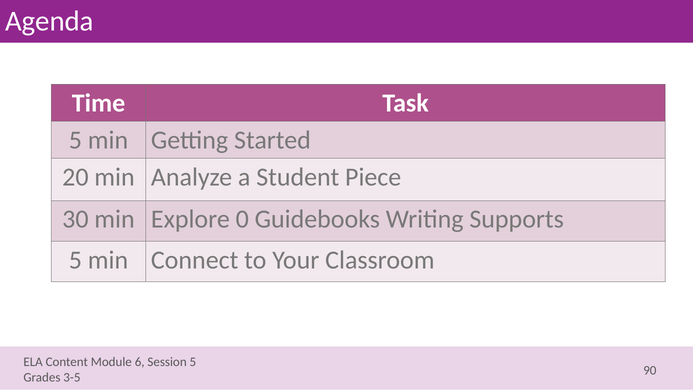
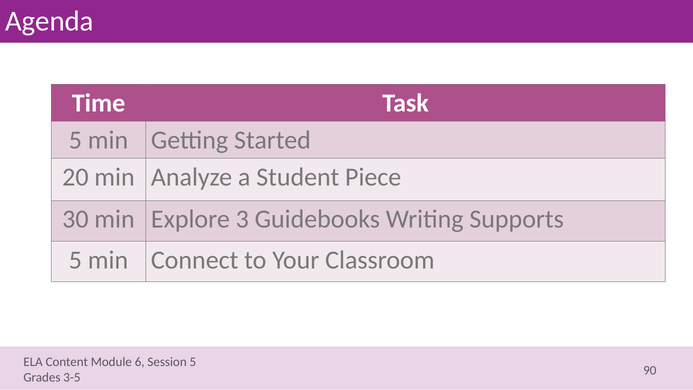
0: 0 -> 3
